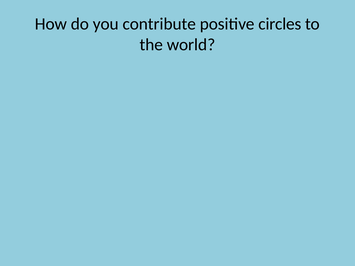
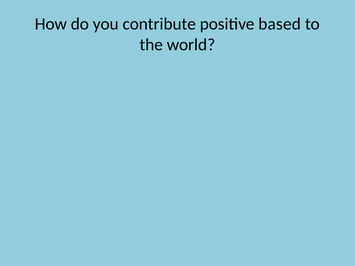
circles: circles -> based
